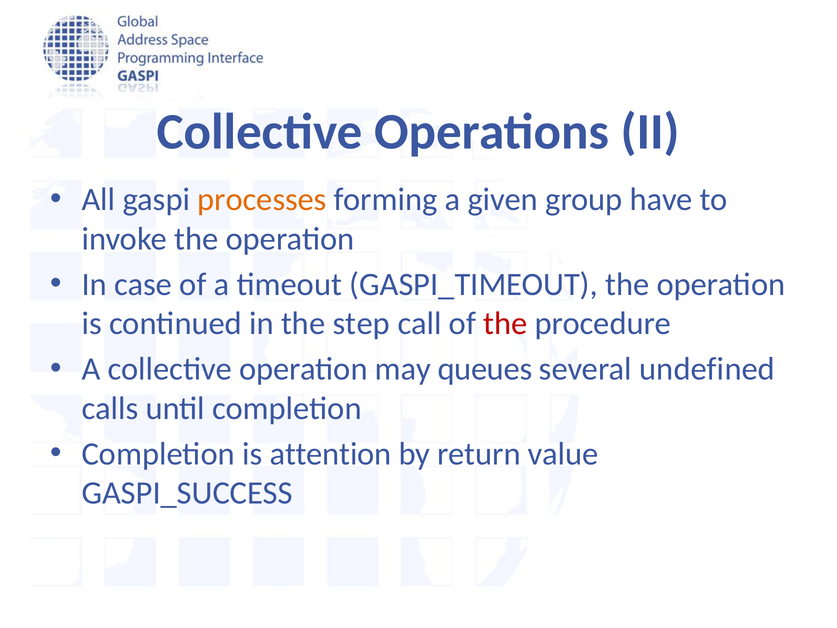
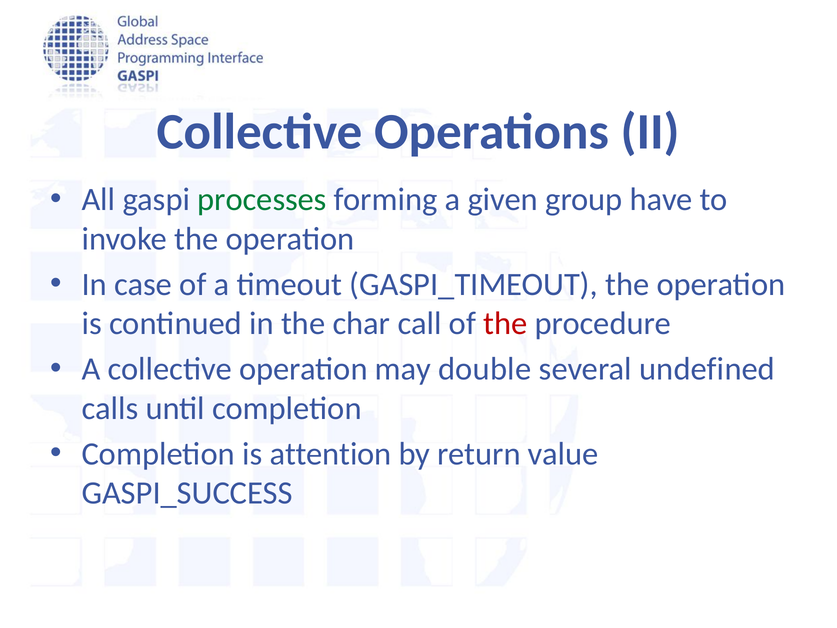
processes colour: orange -> green
step: step -> char
queues: queues -> double
